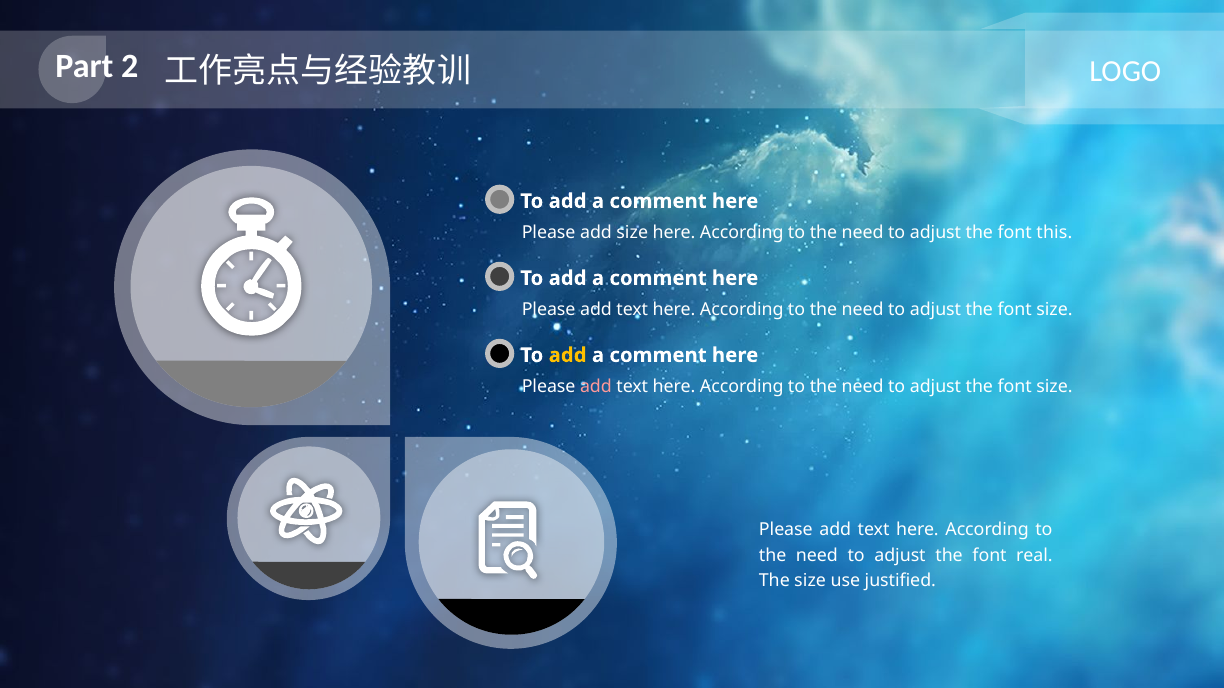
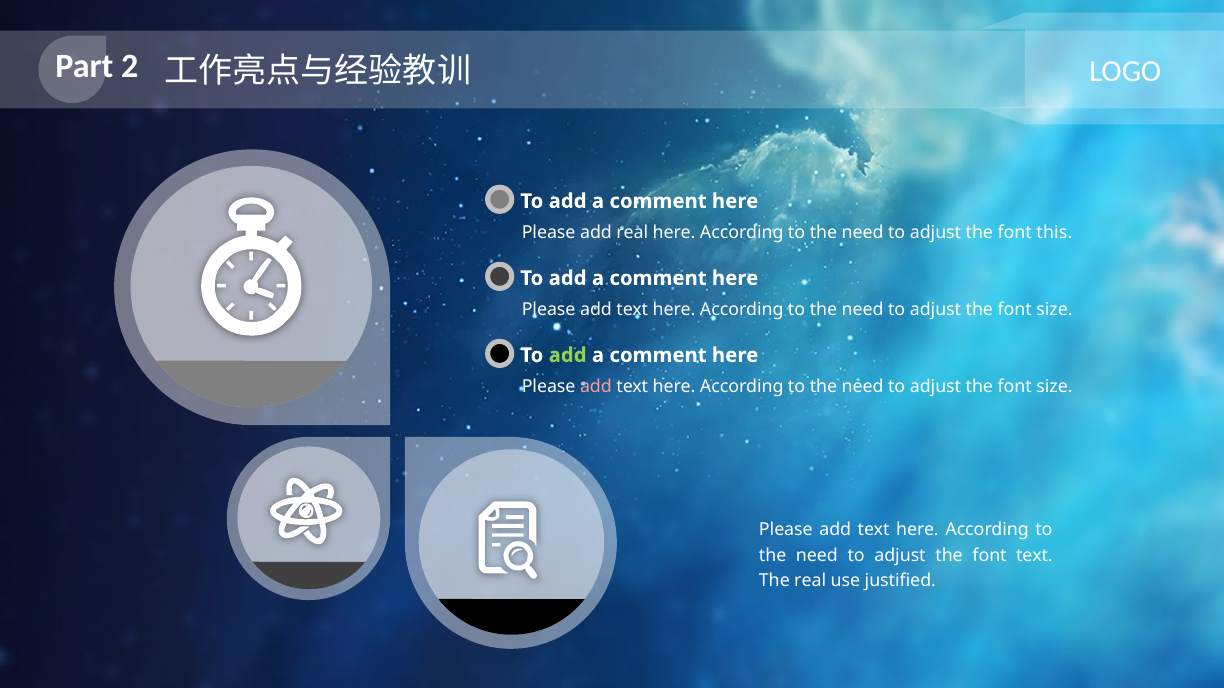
add size: size -> real
add at (568, 356) colour: yellow -> light green
font real: real -> text
The size: size -> real
